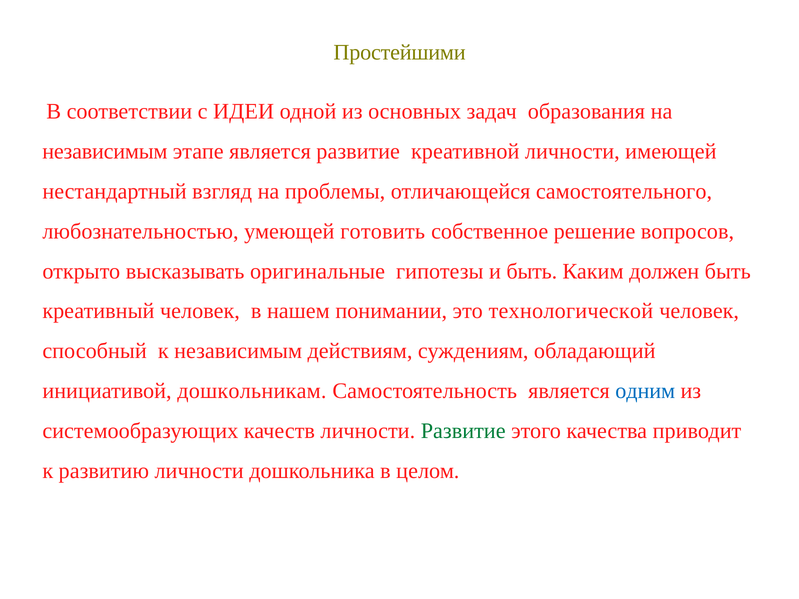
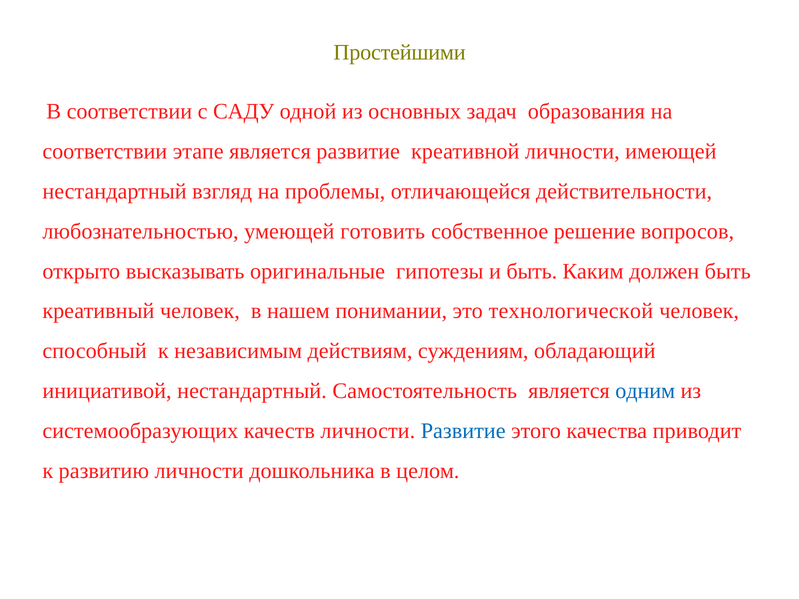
ИДЕИ: ИДЕИ -> САДУ
независимым at (105, 151): независимым -> соответствии
самостоятельного: самостоятельного -> действительности
инициативой дошкольникам: дошкольникам -> нестандартный
Развитие at (463, 431) colour: green -> blue
